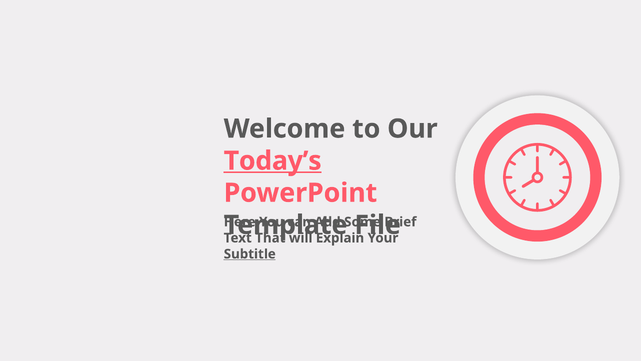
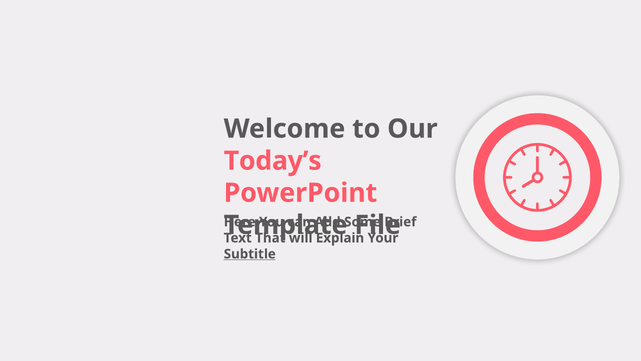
Today’s underline: present -> none
